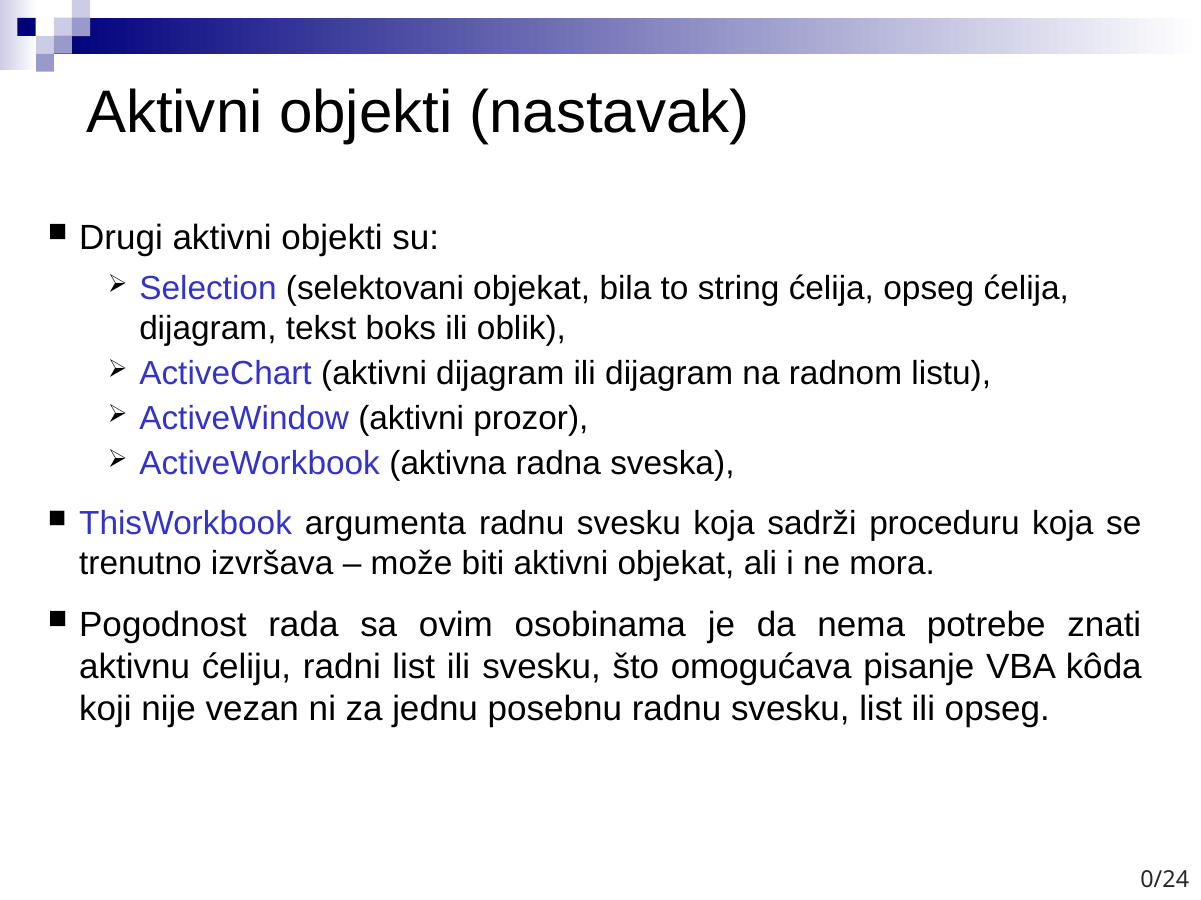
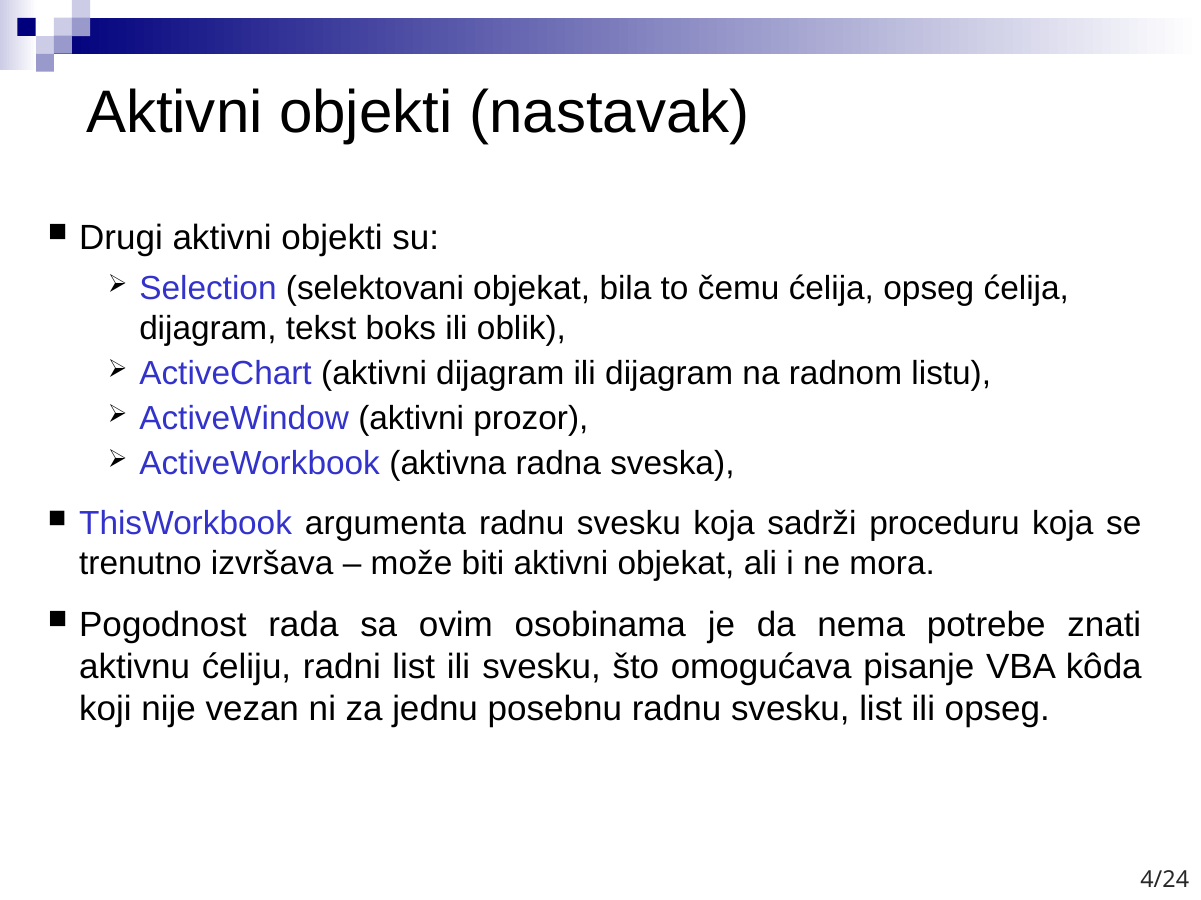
string: string -> čemu
0/24: 0/24 -> 4/24
